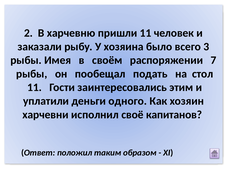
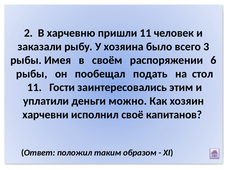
7: 7 -> 6
одного: одного -> можно
